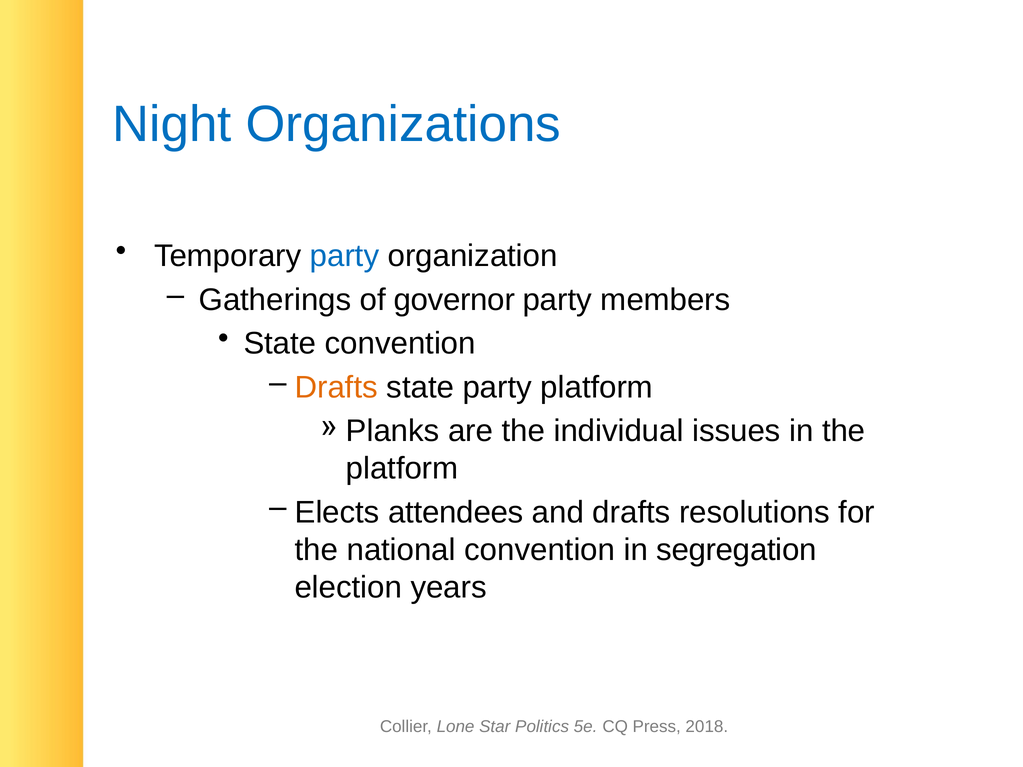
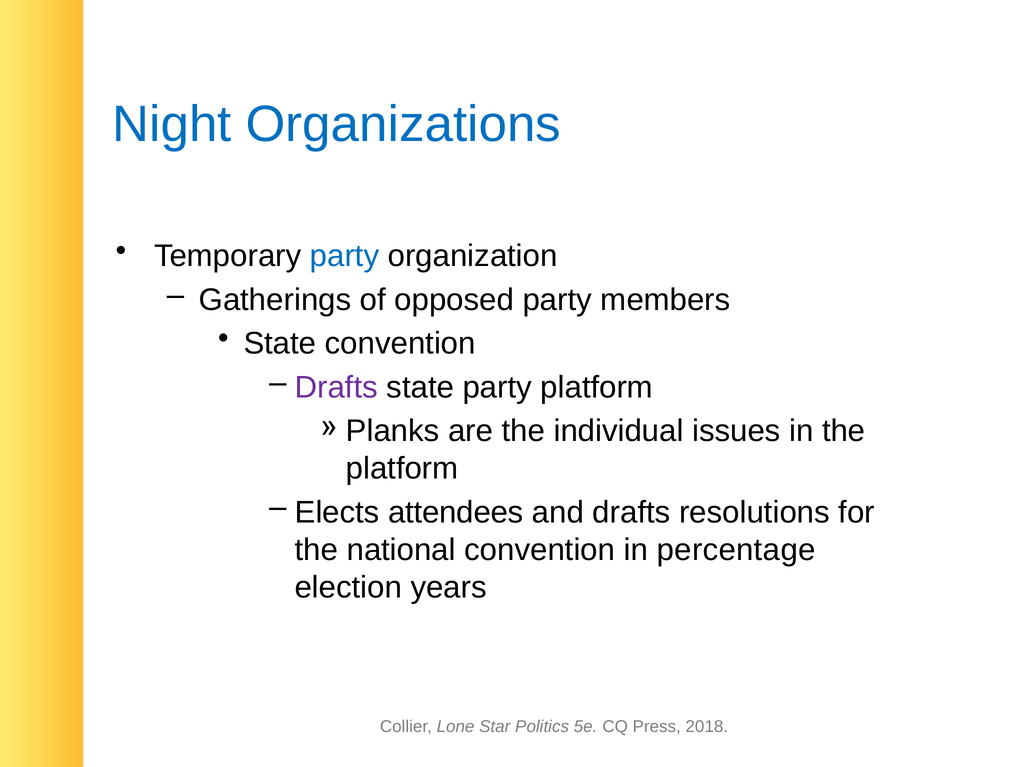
governor: governor -> opposed
Drafts at (336, 387) colour: orange -> purple
segregation: segregation -> percentage
